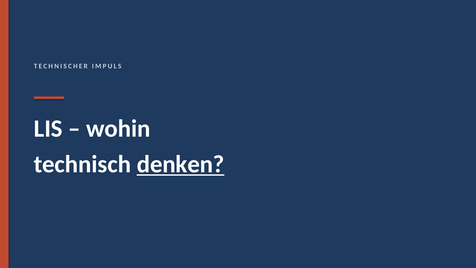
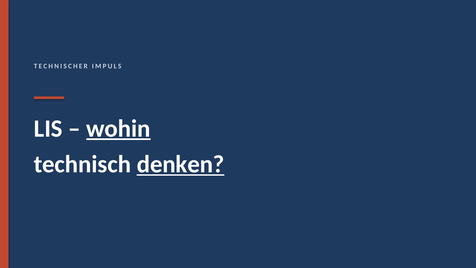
wohin underline: none -> present
